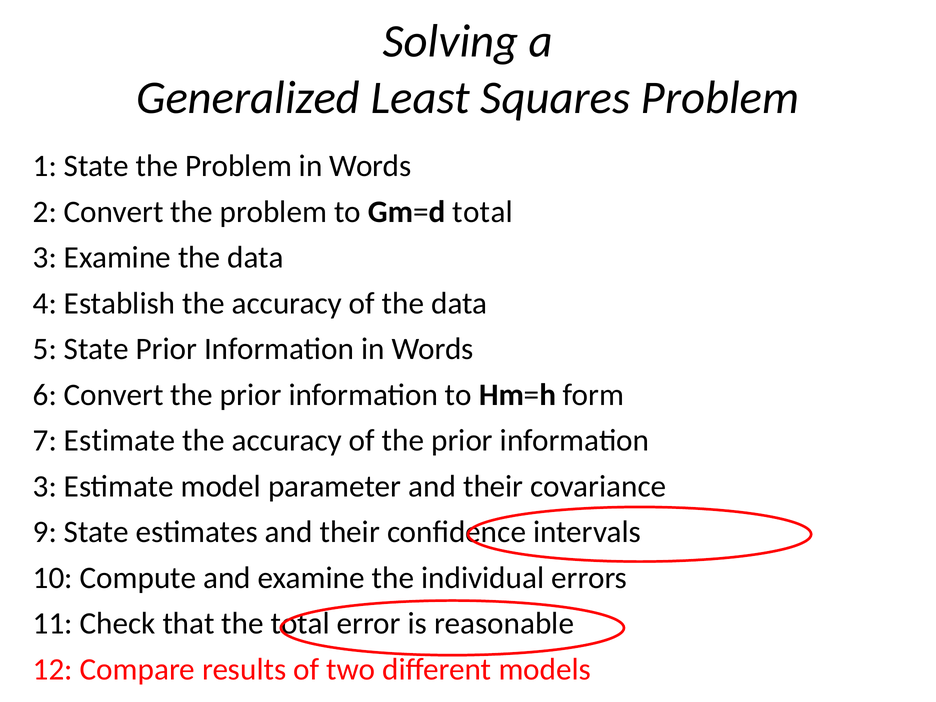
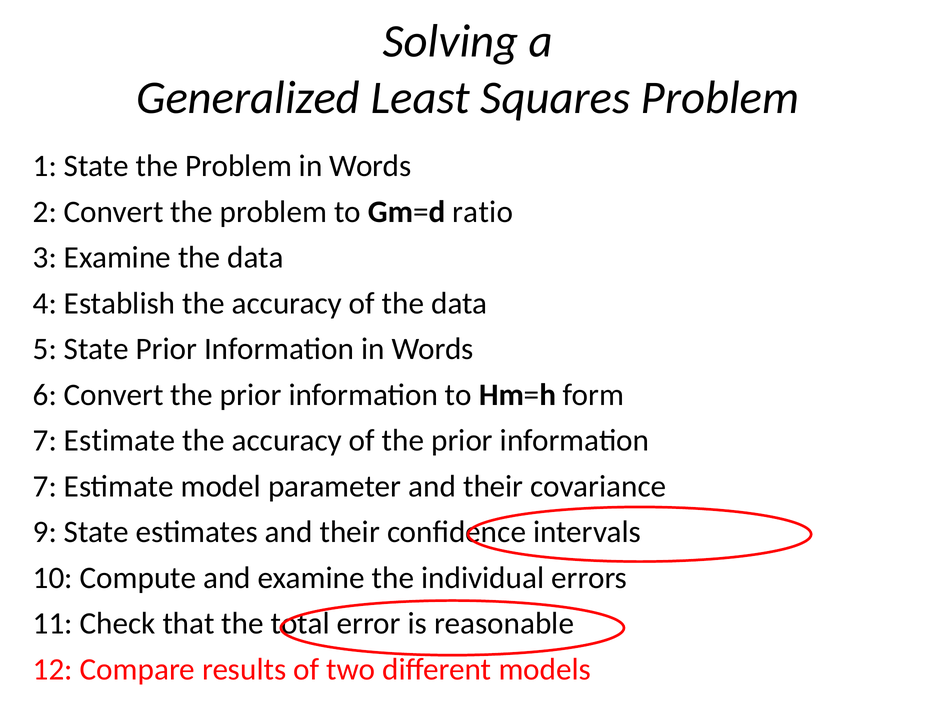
Gm=d total: total -> ratio
3 at (45, 486): 3 -> 7
